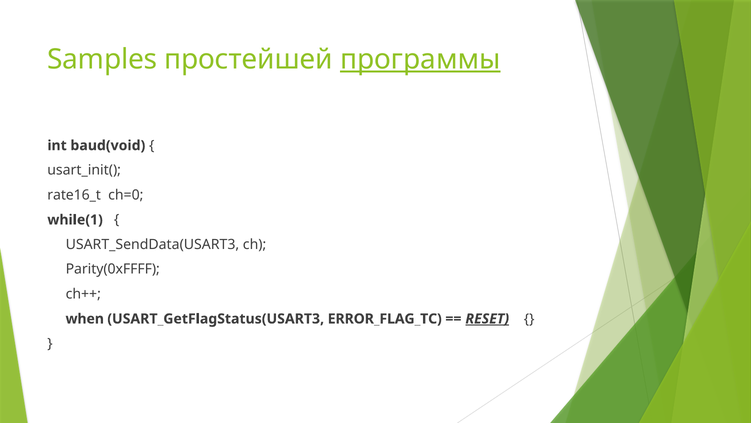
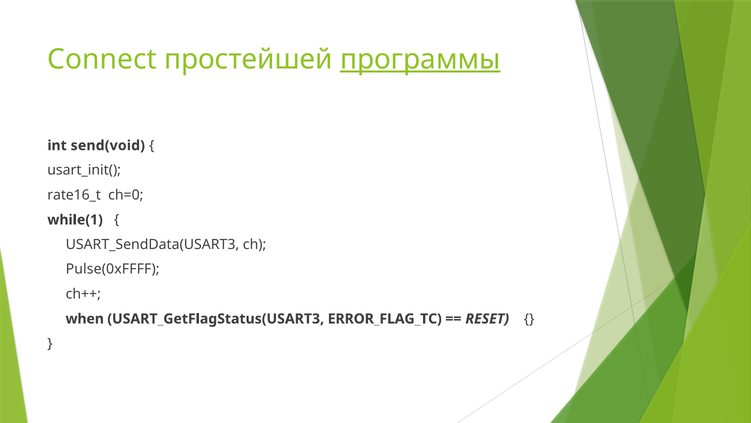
Samples: Samples -> Connect
baud(void: baud(void -> send(void
Parity(0xFFFF: Parity(0xFFFF -> Pulse(0xFFFF
RESET underline: present -> none
